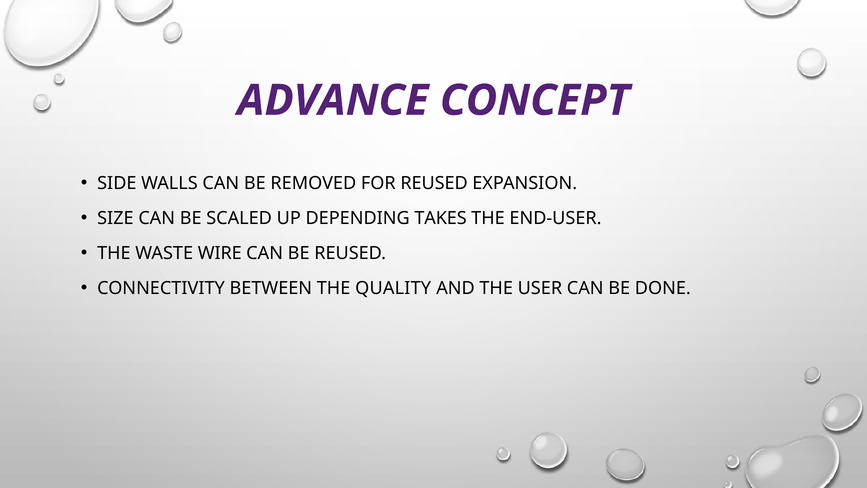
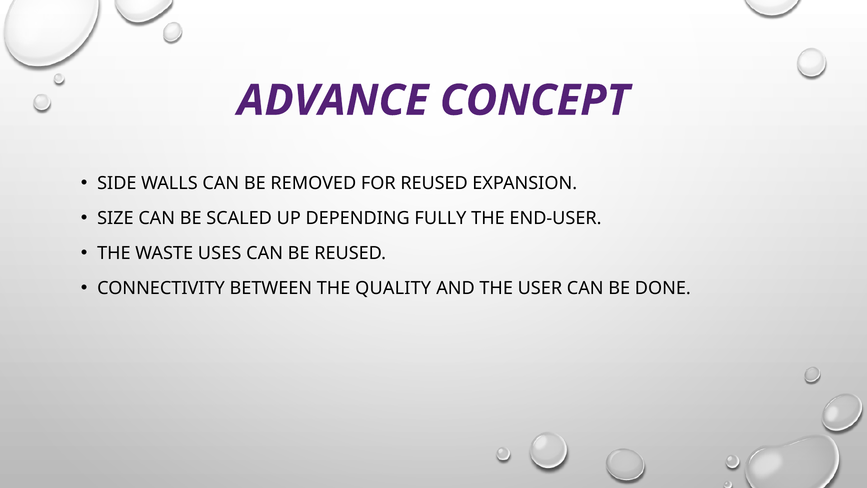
TAKES: TAKES -> FULLY
WIRE: WIRE -> USES
